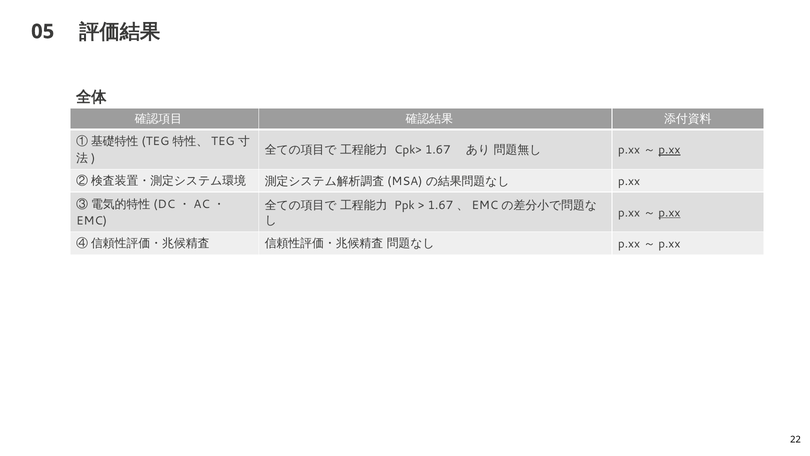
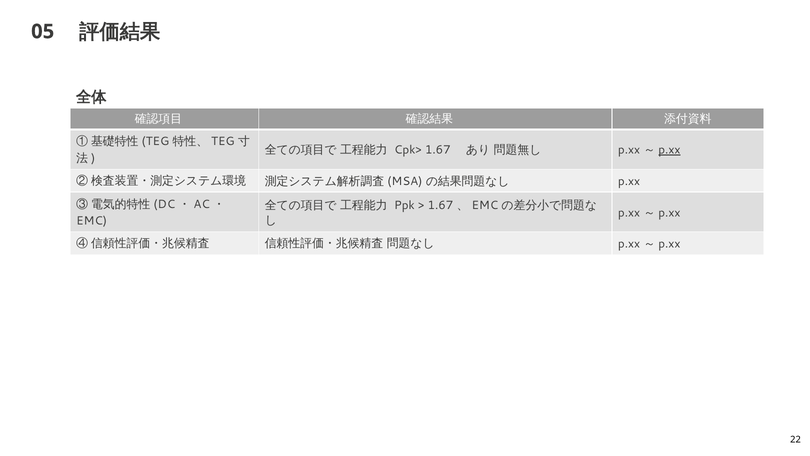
p.xx at (669, 212) underline: present -> none
